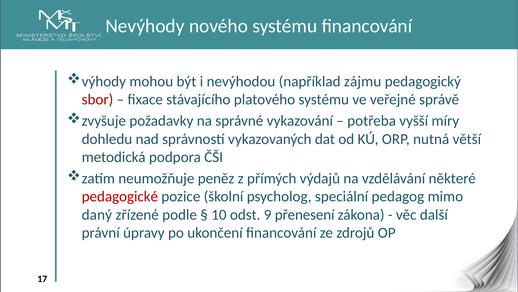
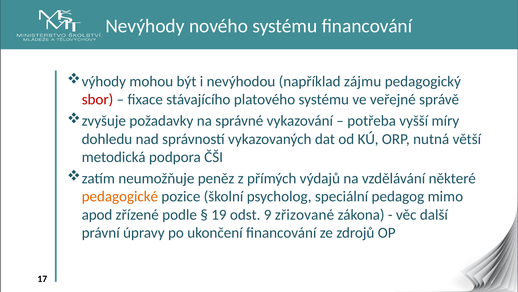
pedagogické colour: red -> orange
daný: daný -> apod
10: 10 -> 19
přenesení: přenesení -> zřizované
